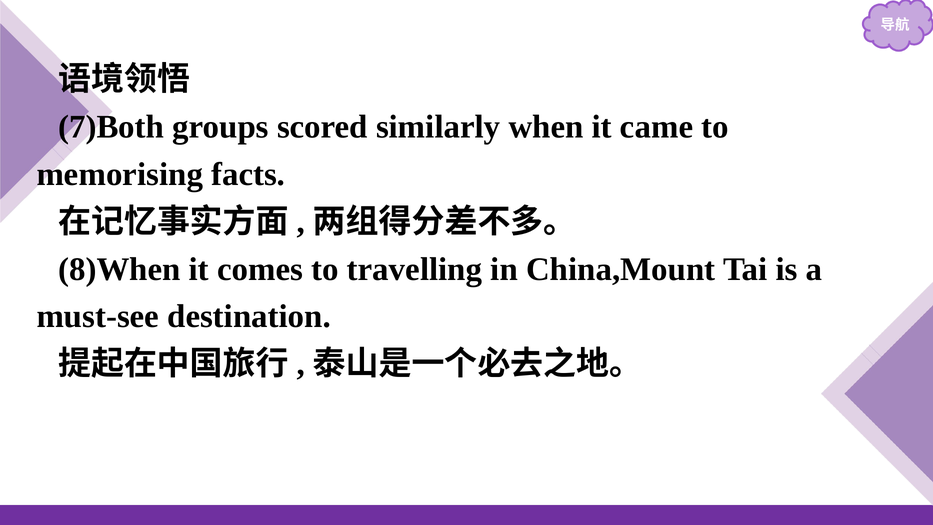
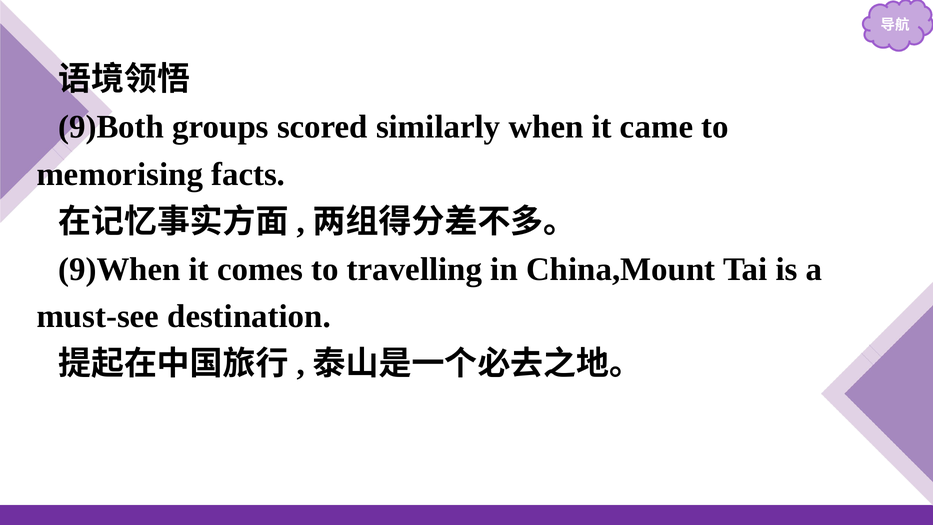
7)Both: 7)Both -> 9)Both
8)When: 8)When -> 9)When
